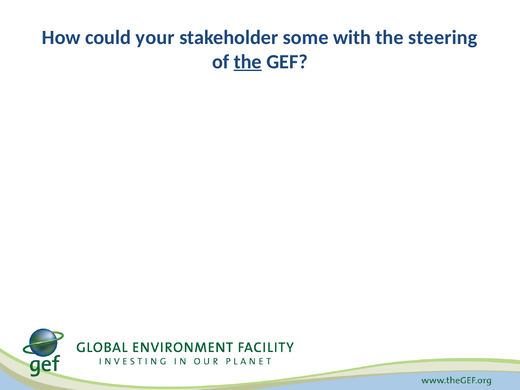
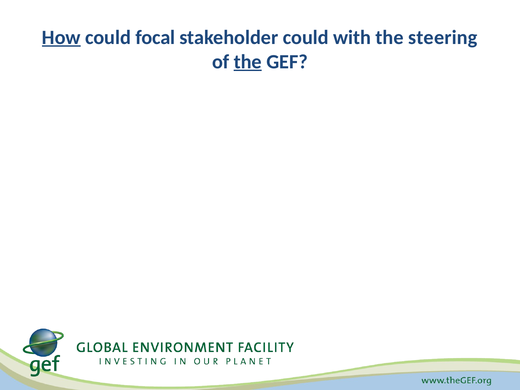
How underline: none -> present
your: your -> focal
stakeholder some: some -> could
